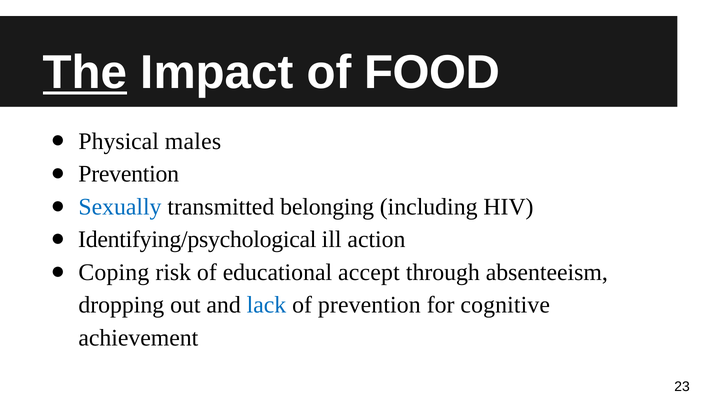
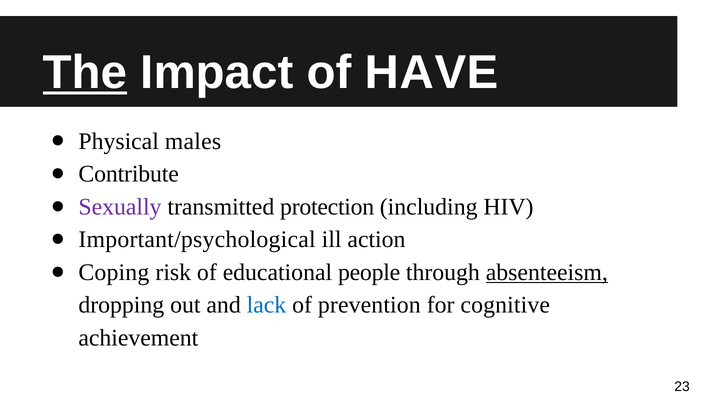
FOOD: FOOD -> HAVE
Prevention at (129, 174): Prevention -> Contribute
Sexually colour: blue -> purple
belonging: belonging -> protection
Identifying/psychological: Identifying/psychological -> Important/psychological
accept: accept -> people
absenteeism underline: none -> present
